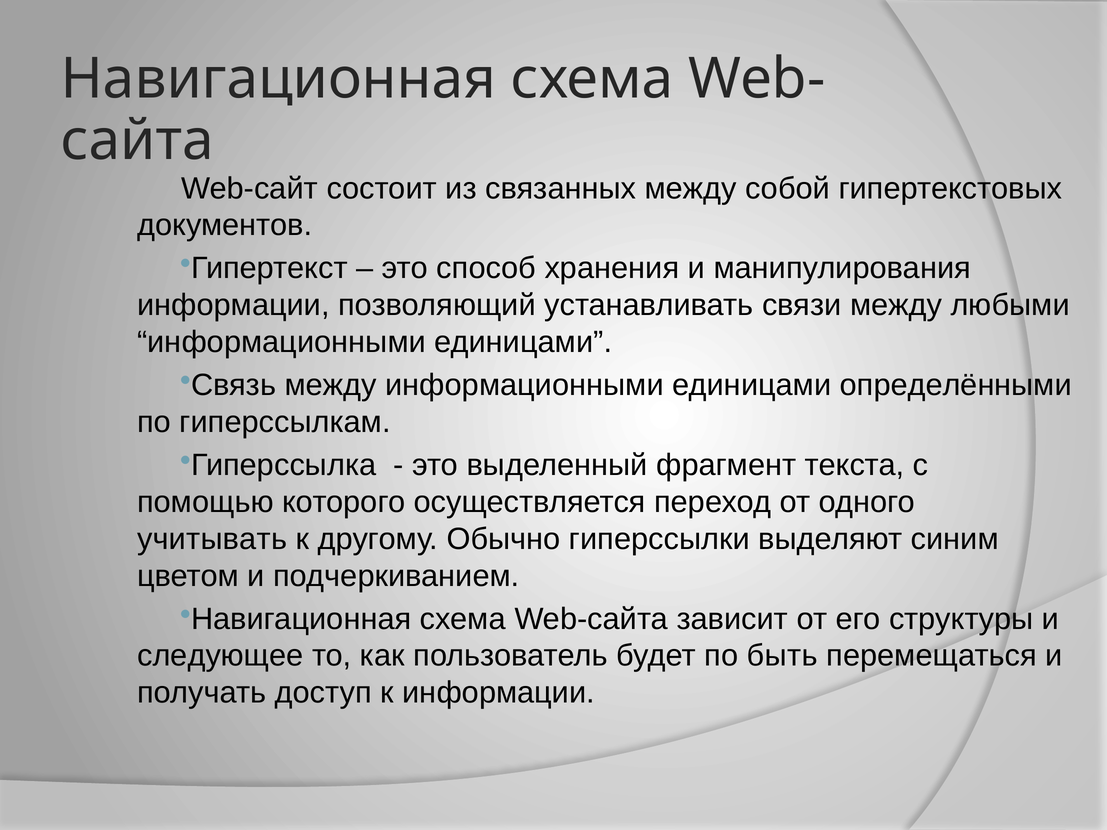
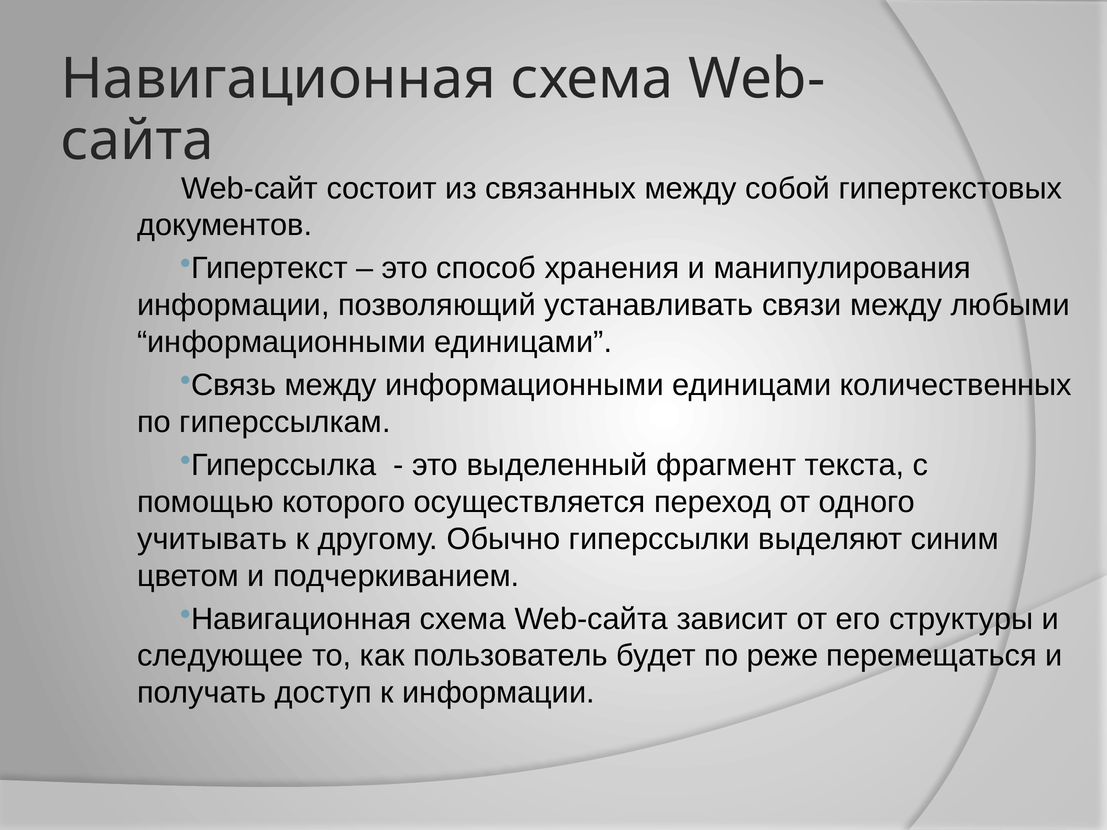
определёнными: определёнными -> количественных
быть: быть -> реже
